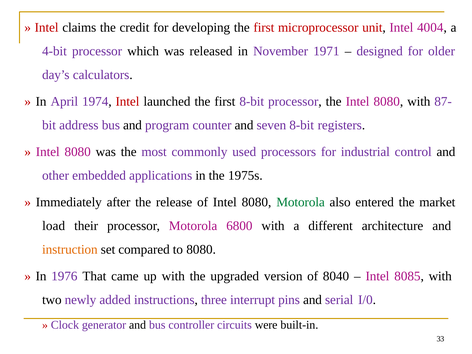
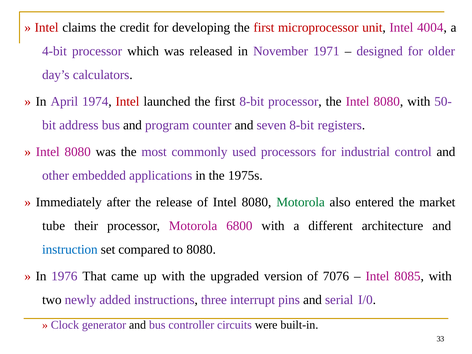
87-: 87- -> 50-
load: load -> tube
instruction colour: orange -> blue
8040: 8040 -> 7076
